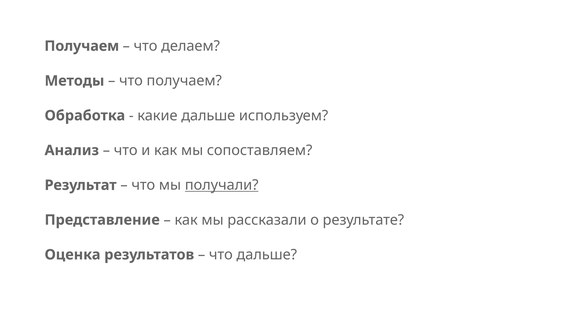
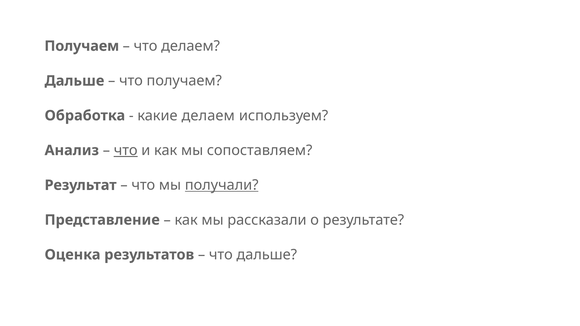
Методы at (74, 81): Методы -> Дальше
какие дальше: дальше -> делаем
что at (126, 150) underline: none -> present
